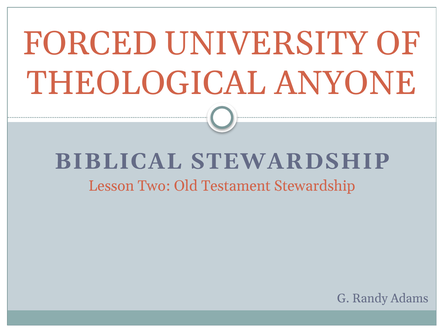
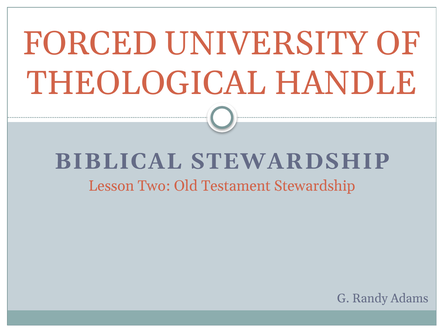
ANYONE: ANYONE -> HANDLE
